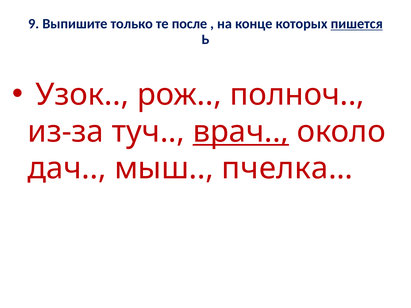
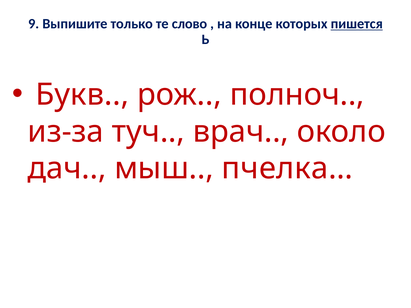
после: после -> слово
Узок: Узок -> Букв
врач underline: present -> none
